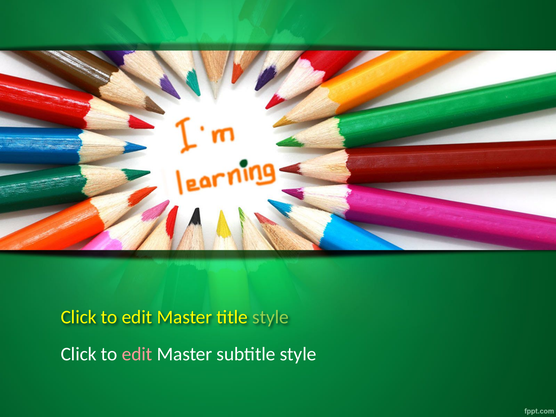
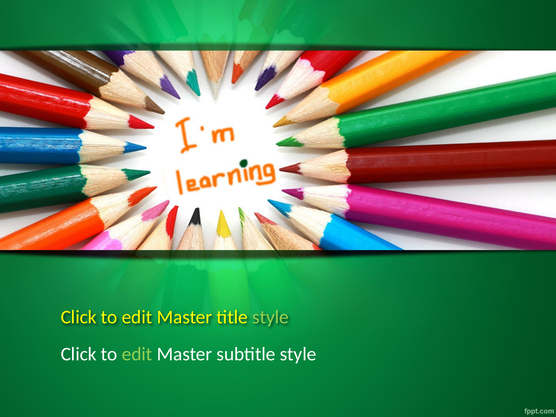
edit at (137, 354) colour: pink -> light green
